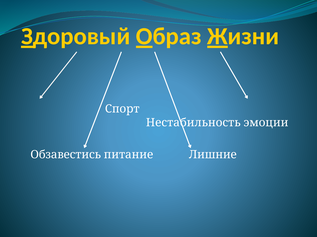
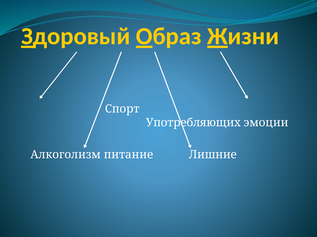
Нестабильность: Нестабильность -> Употребляющих
Обзавестись: Обзавестись -> Алкоголизм
